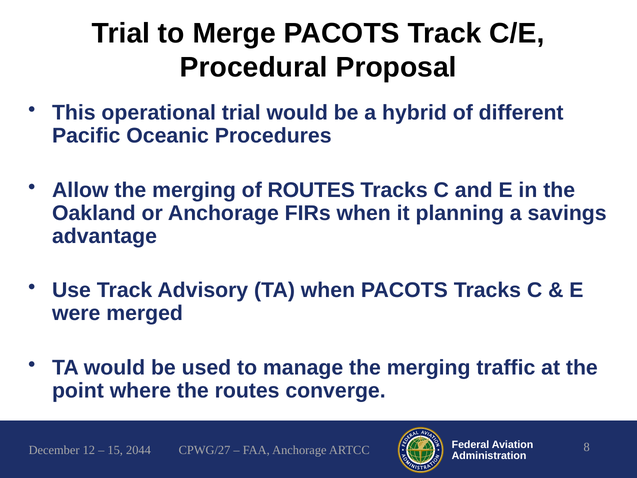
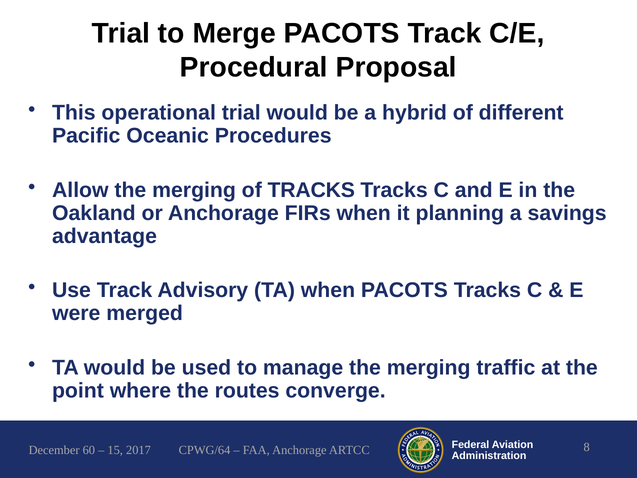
of ROUTES: ROUTES -> TRACKS
12: 12 -> 60
2044: 2044 -> 2017
CPWG/27: CPWG/27 -> CPWG/64
